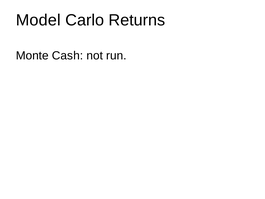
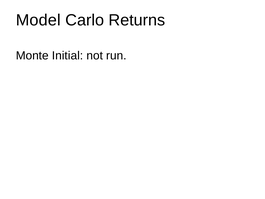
Cash: Cash -> Initial
